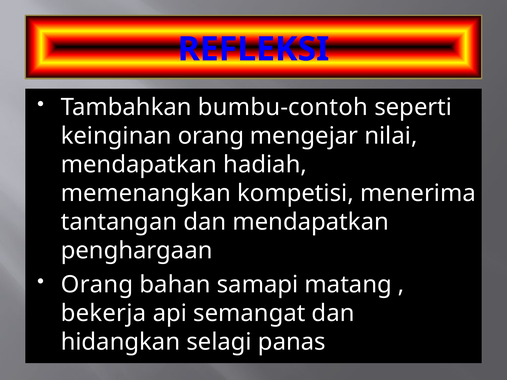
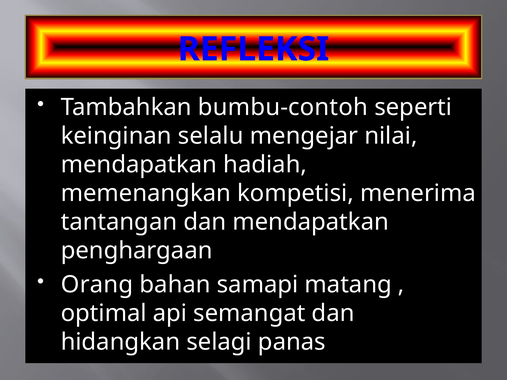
keinginan orang: orang -> selalu
bekerja: bekerja -> optimal
